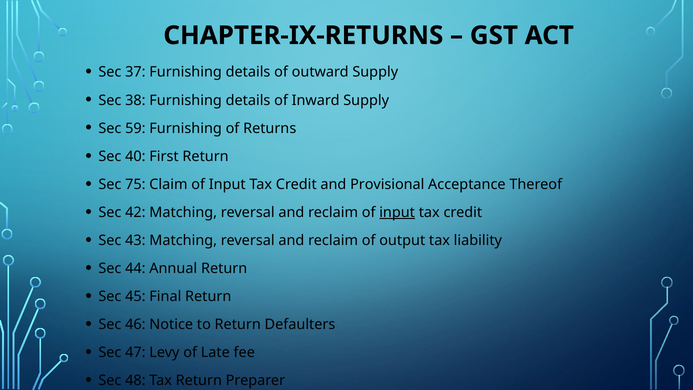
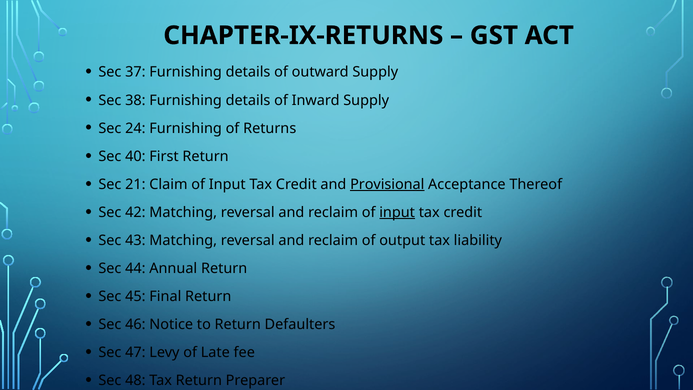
59: 59 -> 24
75: 75 -> 21
Provisional underline: none -> present
